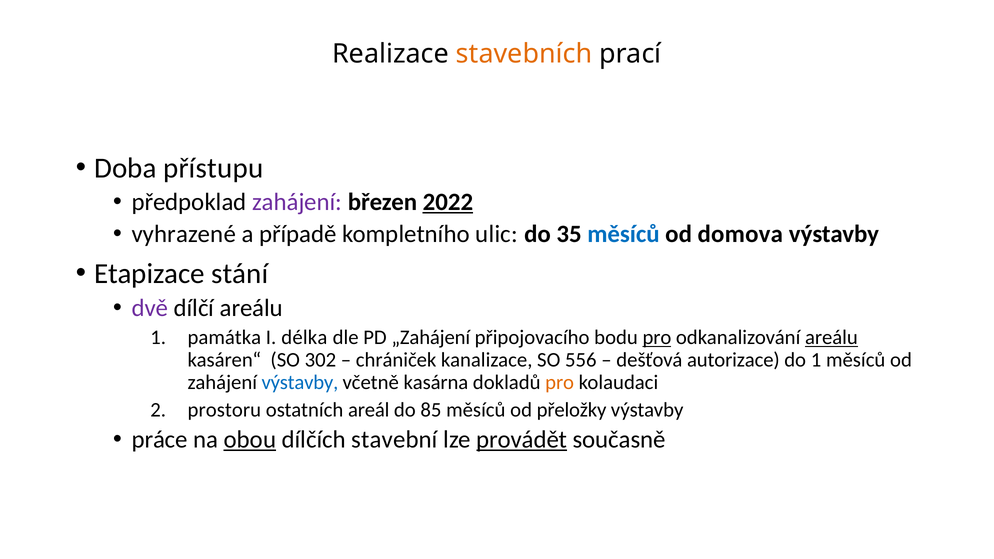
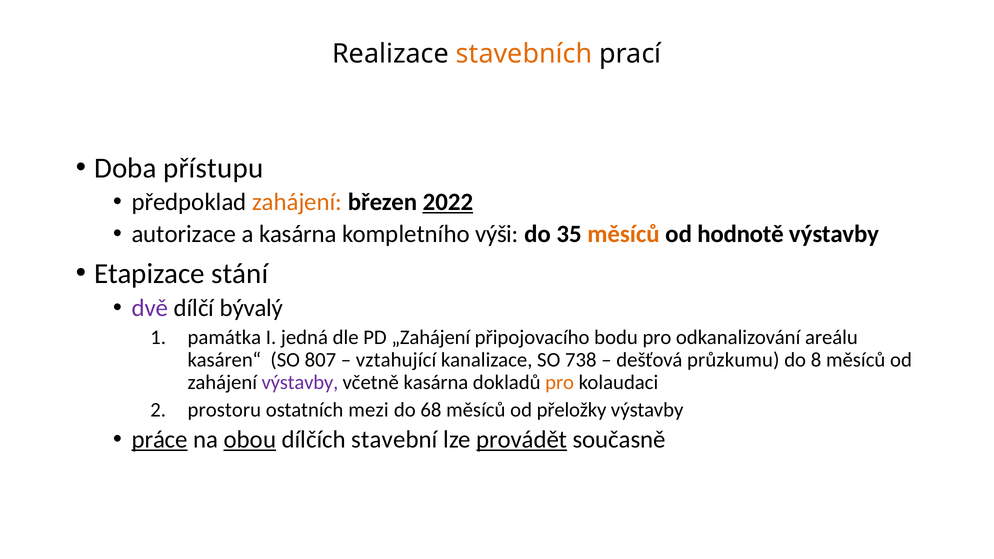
zahájení at (297, 202) colour: purple -> orange
vyhrazené: vyhrazené -> autorizace
a případě: případě -> kasárna
ulic: ulic -> výši
měsíců at (623, 234) colour: blue -> orange
domova: domova -> hodnotě
dílčí areálu: areálu -> bývalý
délka: délka -> jedná
pro at (657, 338) underline: present -> none
areálu at (831, 338) underline: present -> none
302: 302 -> 807
chrániček: chrániček -> vztahující
556: 556 -> 738
autorizace: autorizace -> průzkumu
do 1: 1 -> 8
výstavby at (300, 382) colour: blue -> purple
areál: areál -> mezi
85: 85 -> 68
práce underline: none -> present
